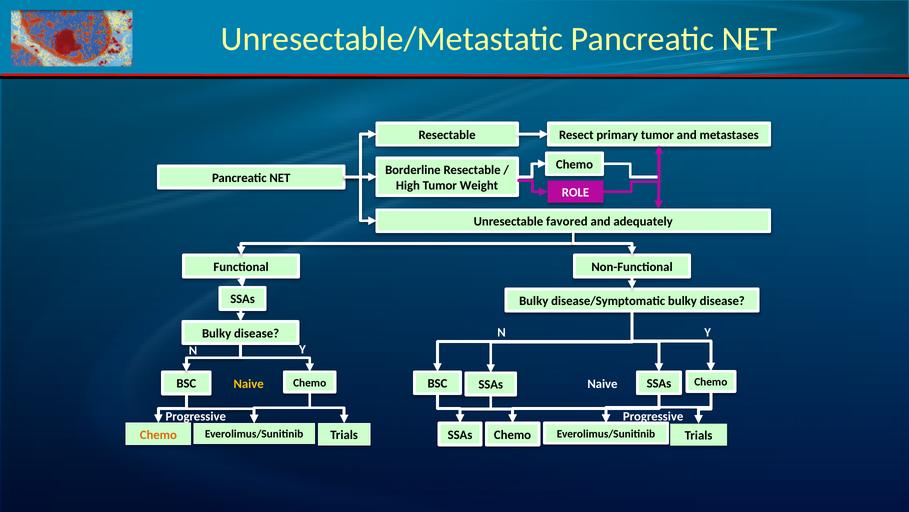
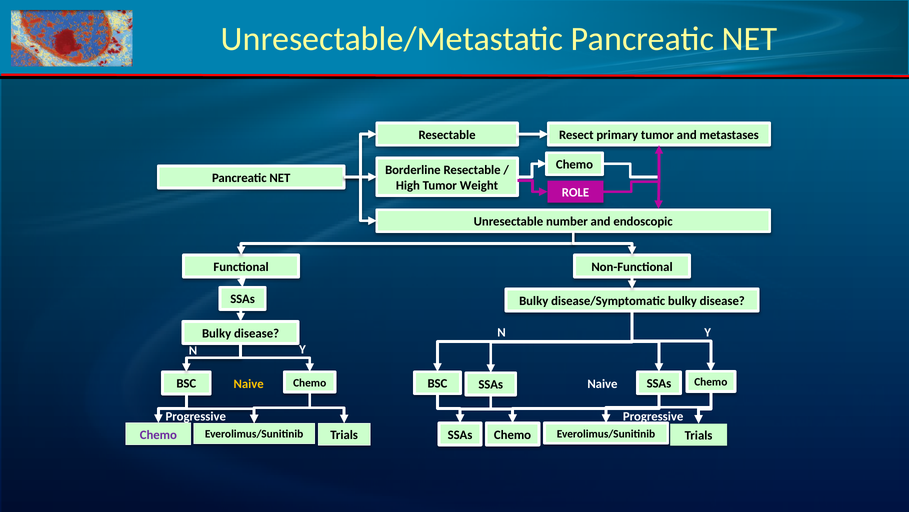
favored: favored -> number
adequately: adequately -> endoscopic
Chemo at (158, 434) colour: orange -> purple
